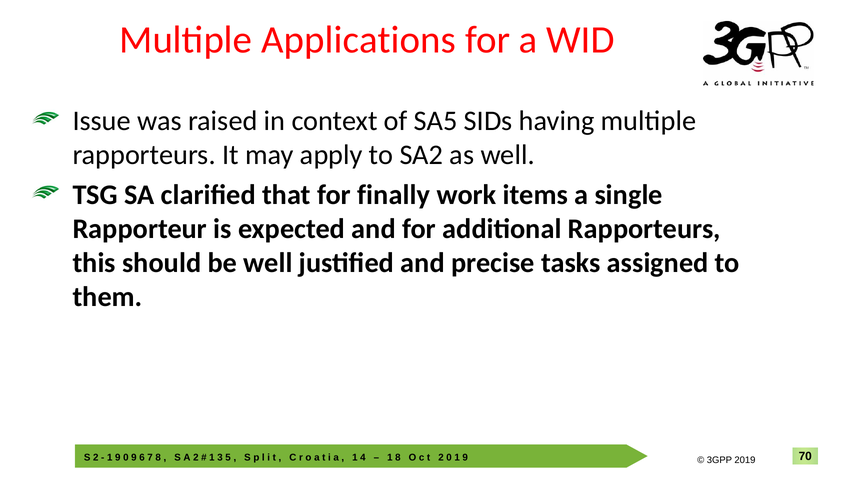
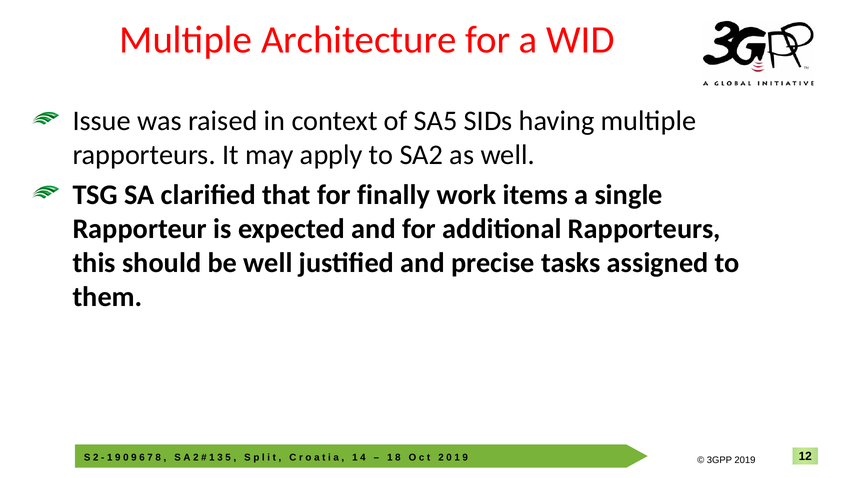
Applications: Applications -> Architecture
70: 70 -> 12
